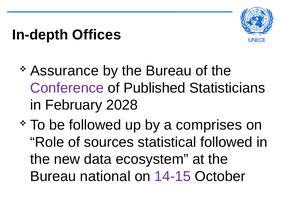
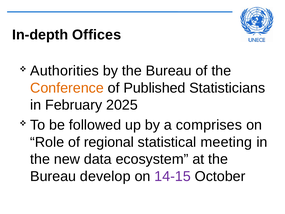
Assurance: Assurance -> Authorities
Conference colour: purple -> orange
2028: 2028 -> 2025
sources: sources -> regional
statistical followed: followed -> meeting
national: national -> develop
